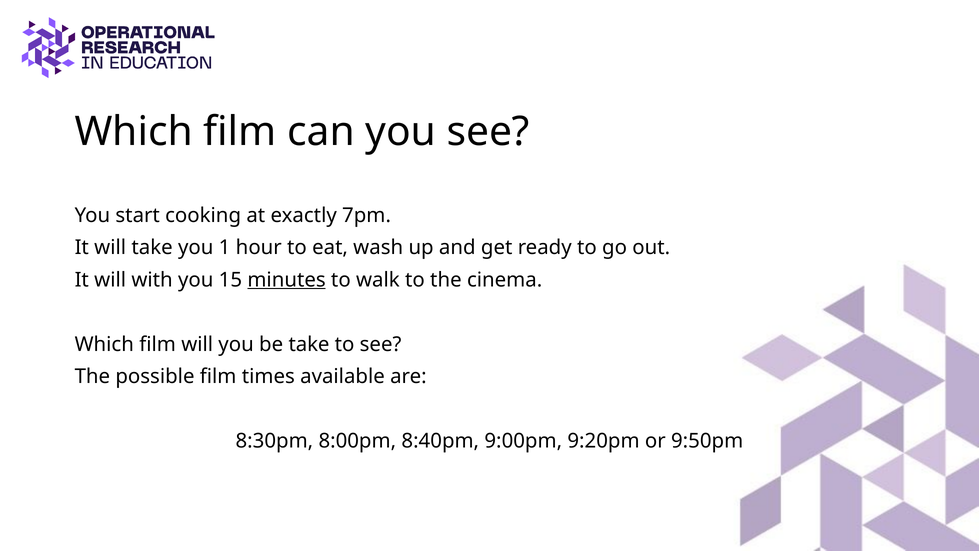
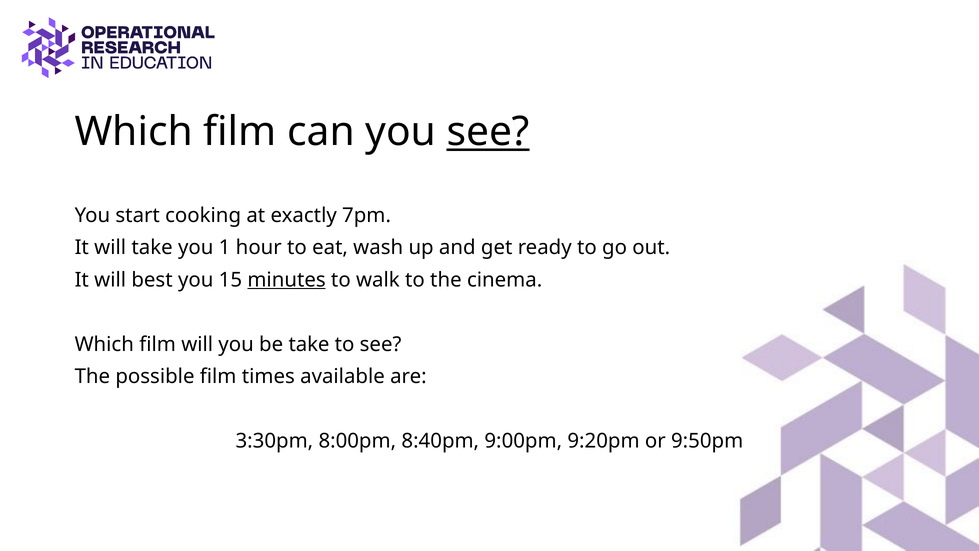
see at (488, 132) underline: none -> present
with: with -> best
8:30pm: 8:30pm -> 3:30pm
